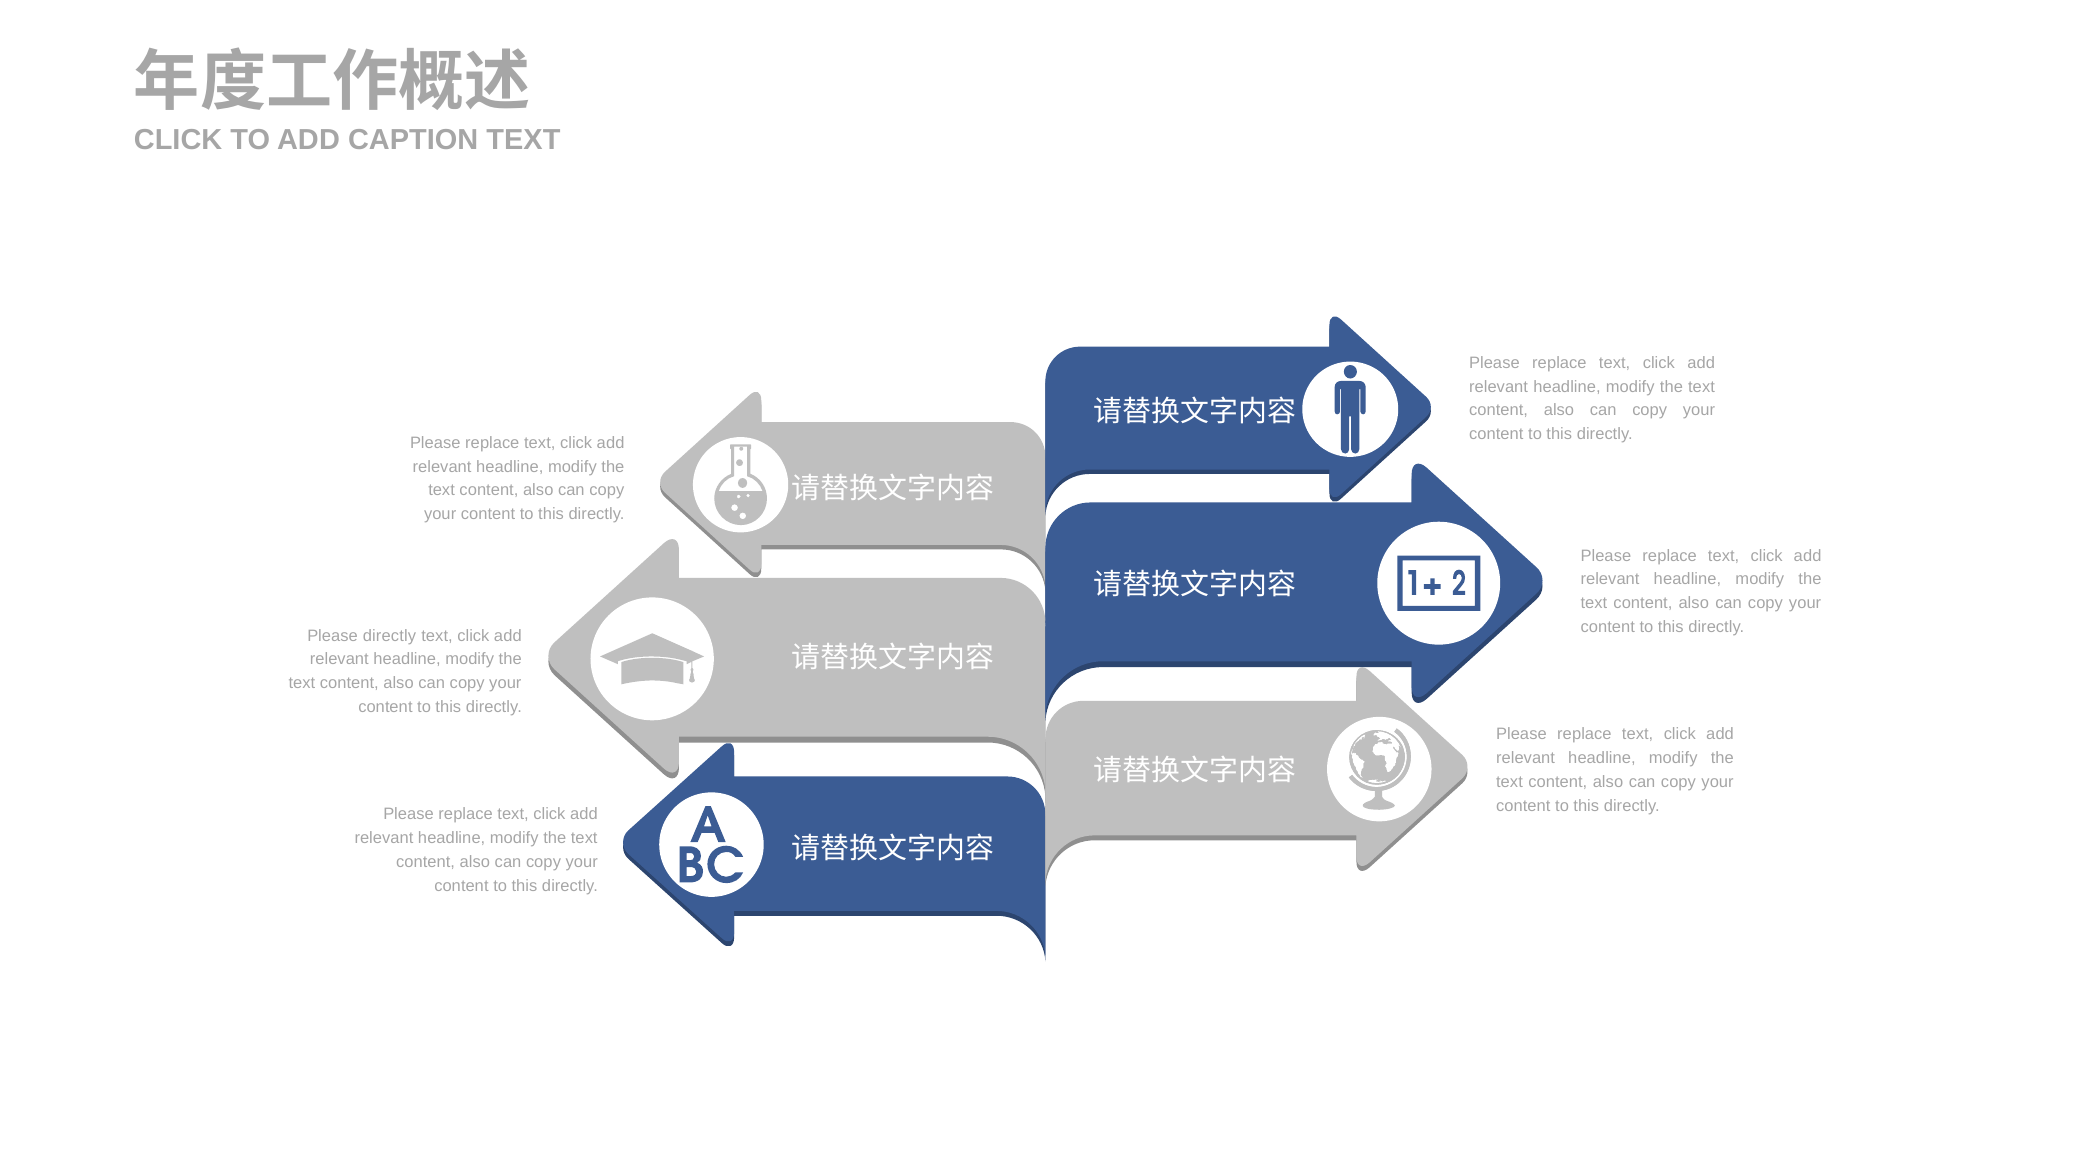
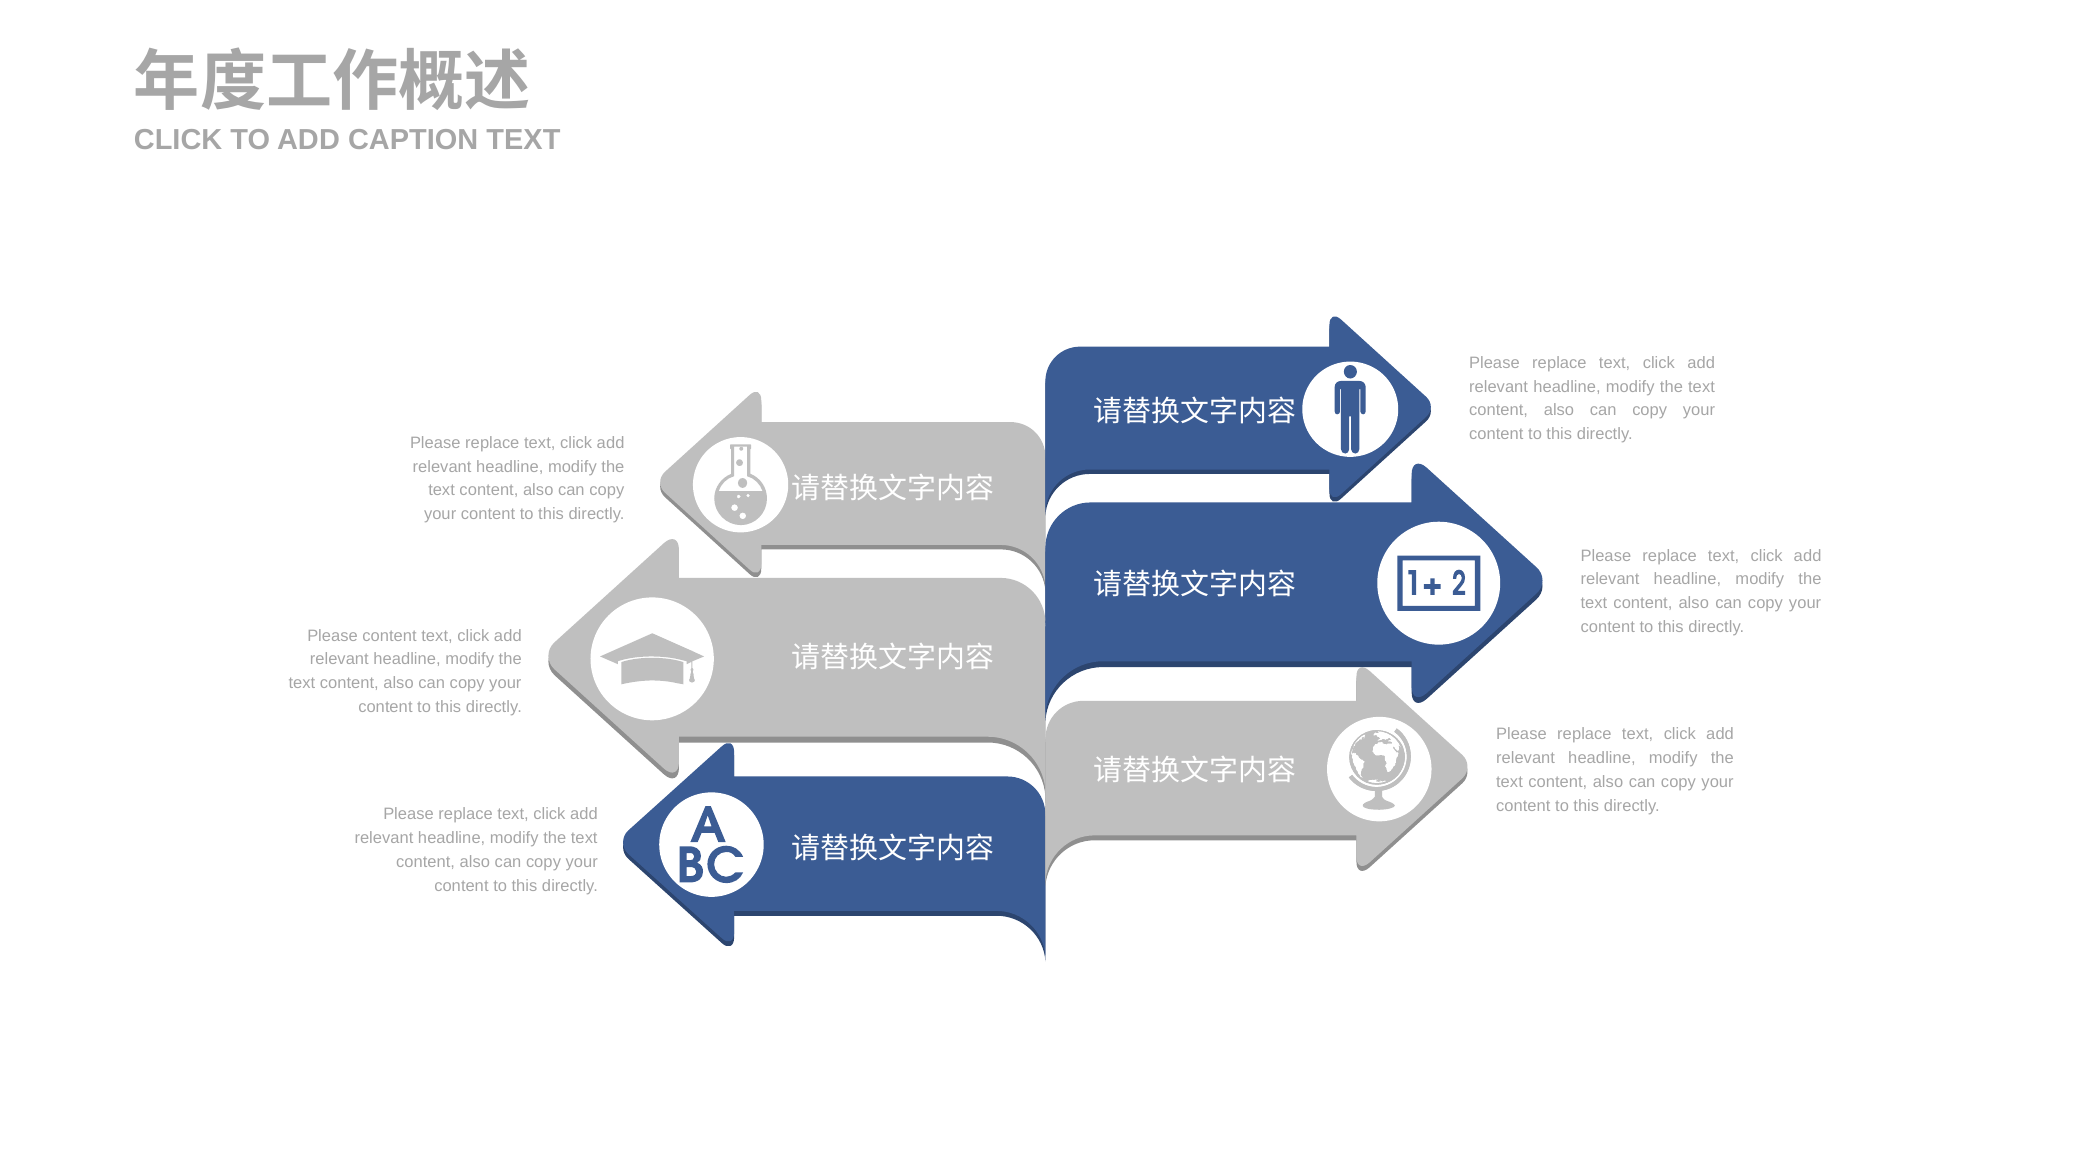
Please directly: directly -> content
